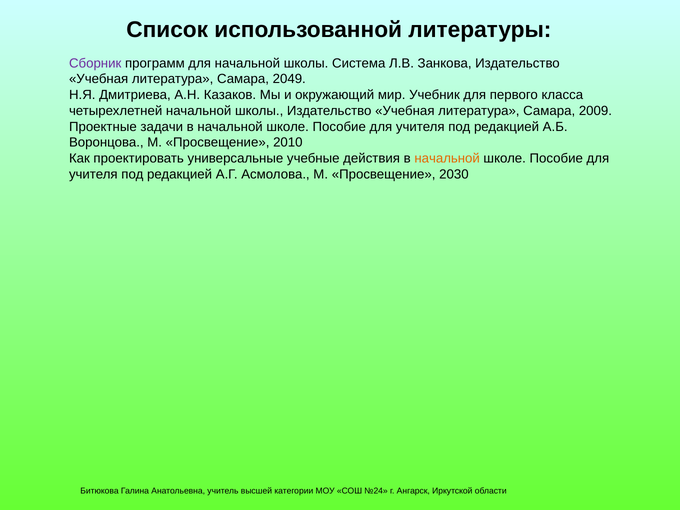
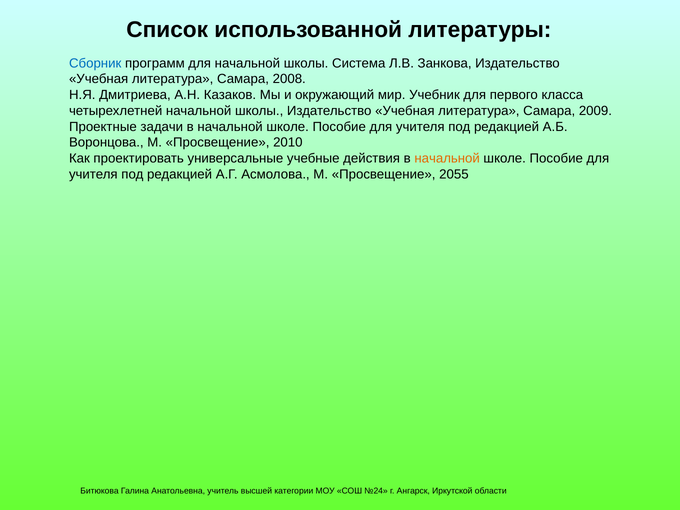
Сборник colour: purple -> blue
2049: 2049 -> 2008
2030: 2030 -> 2055
